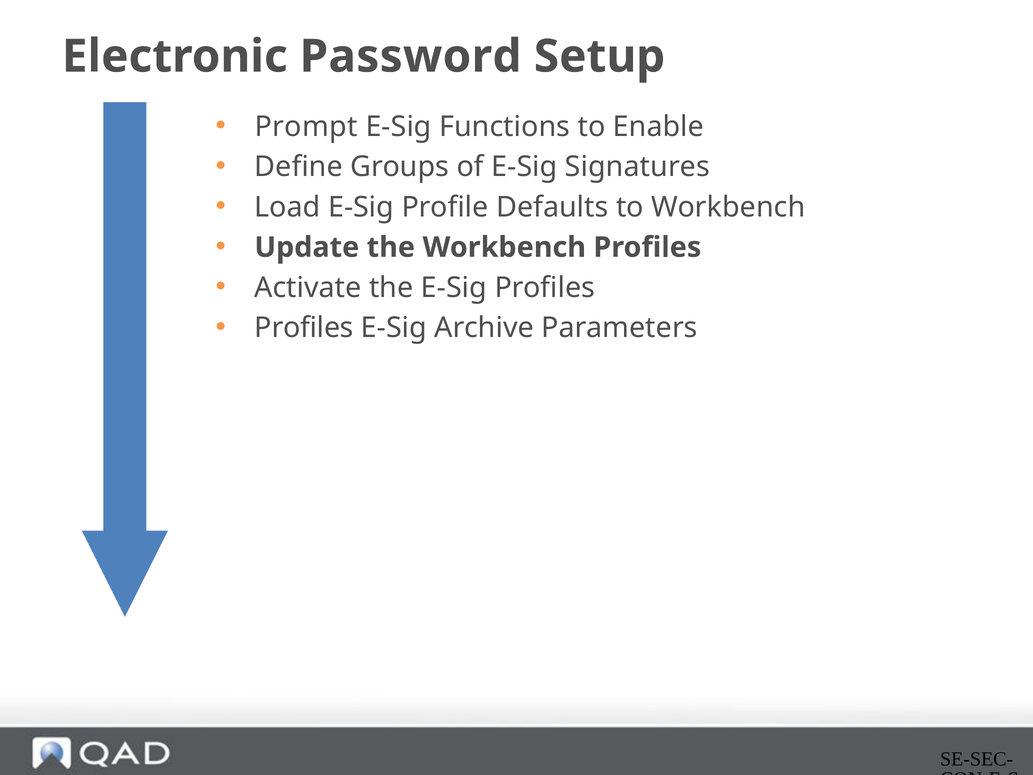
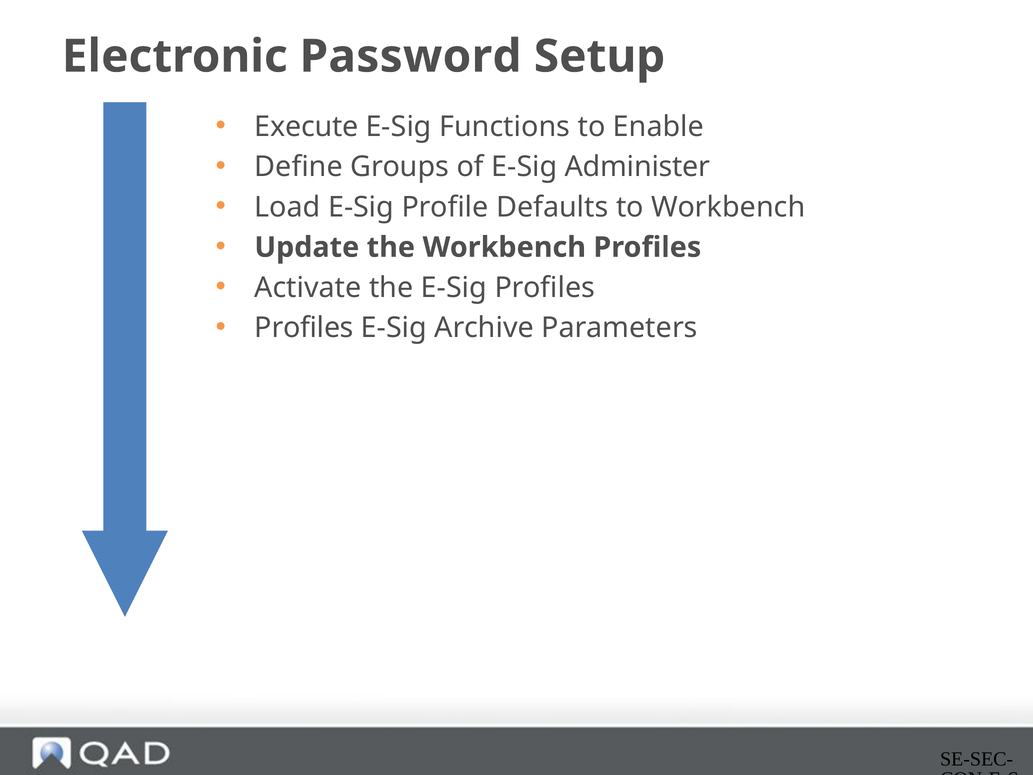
Prompt: Prompt -> Execute
Signatures: Signatures -> Administer
